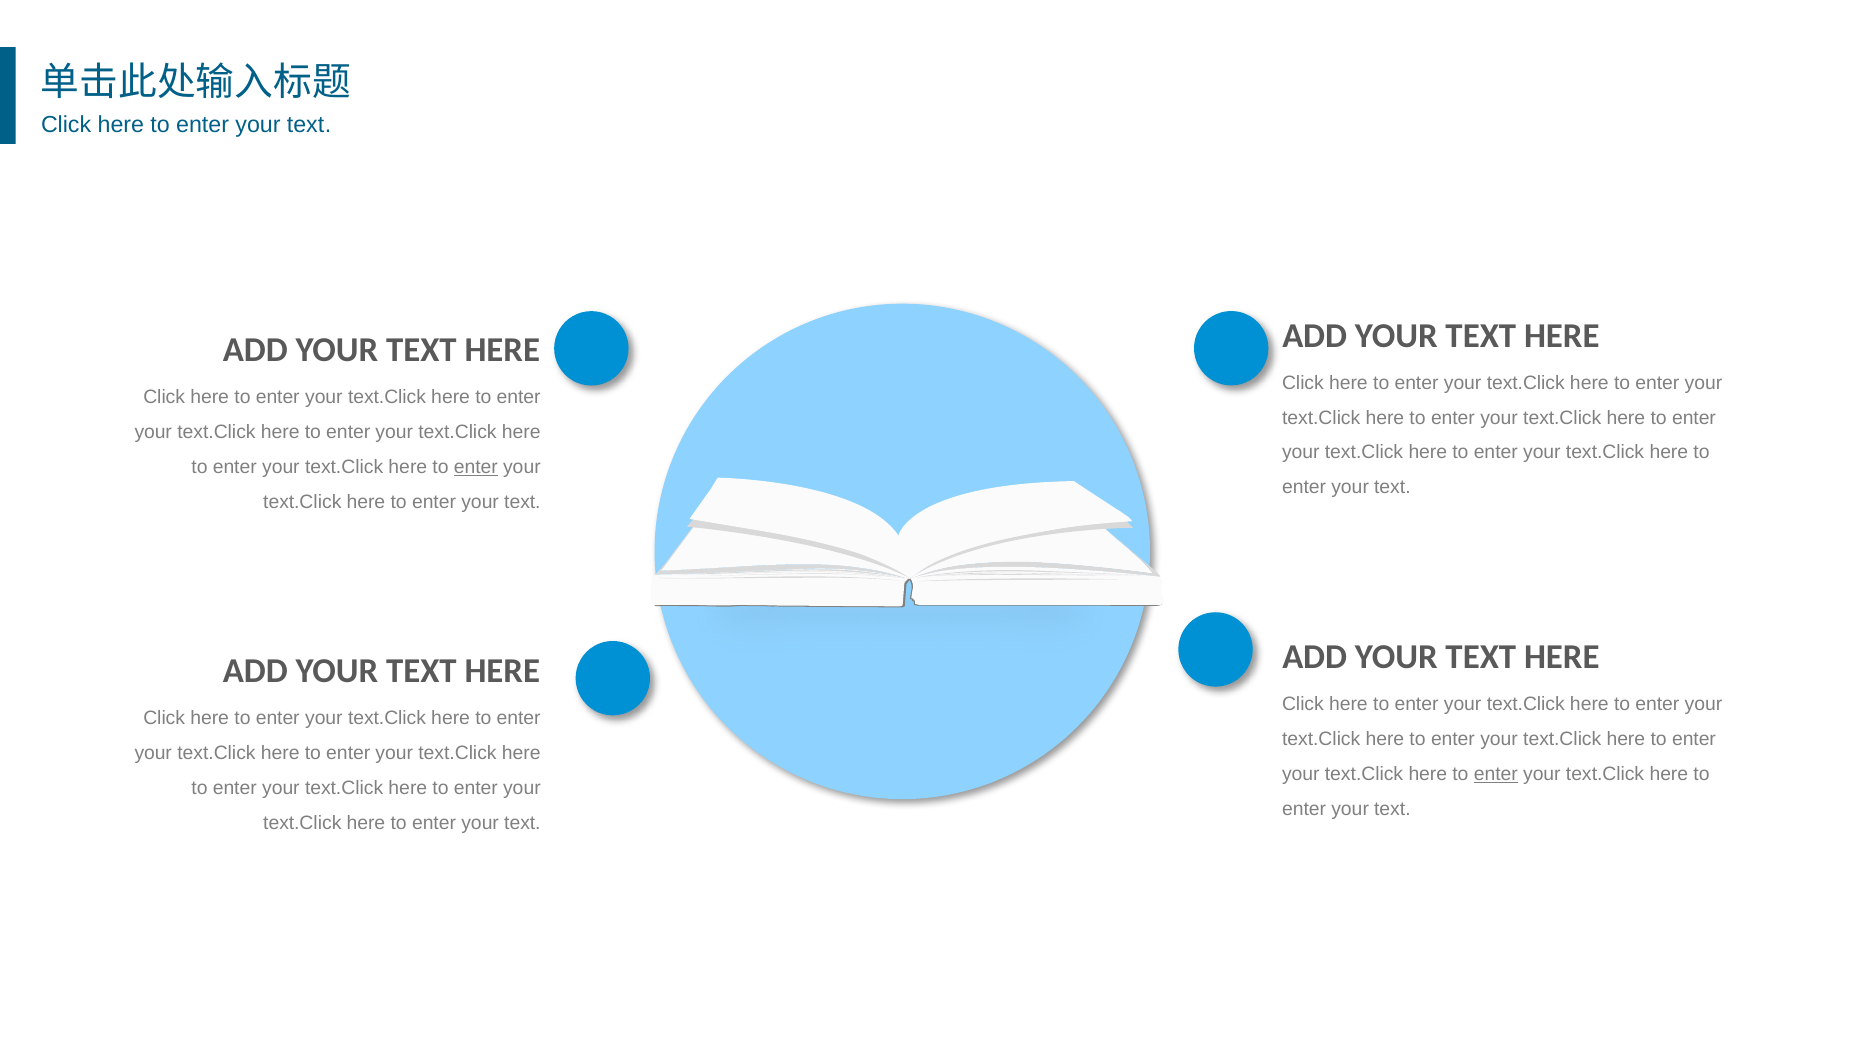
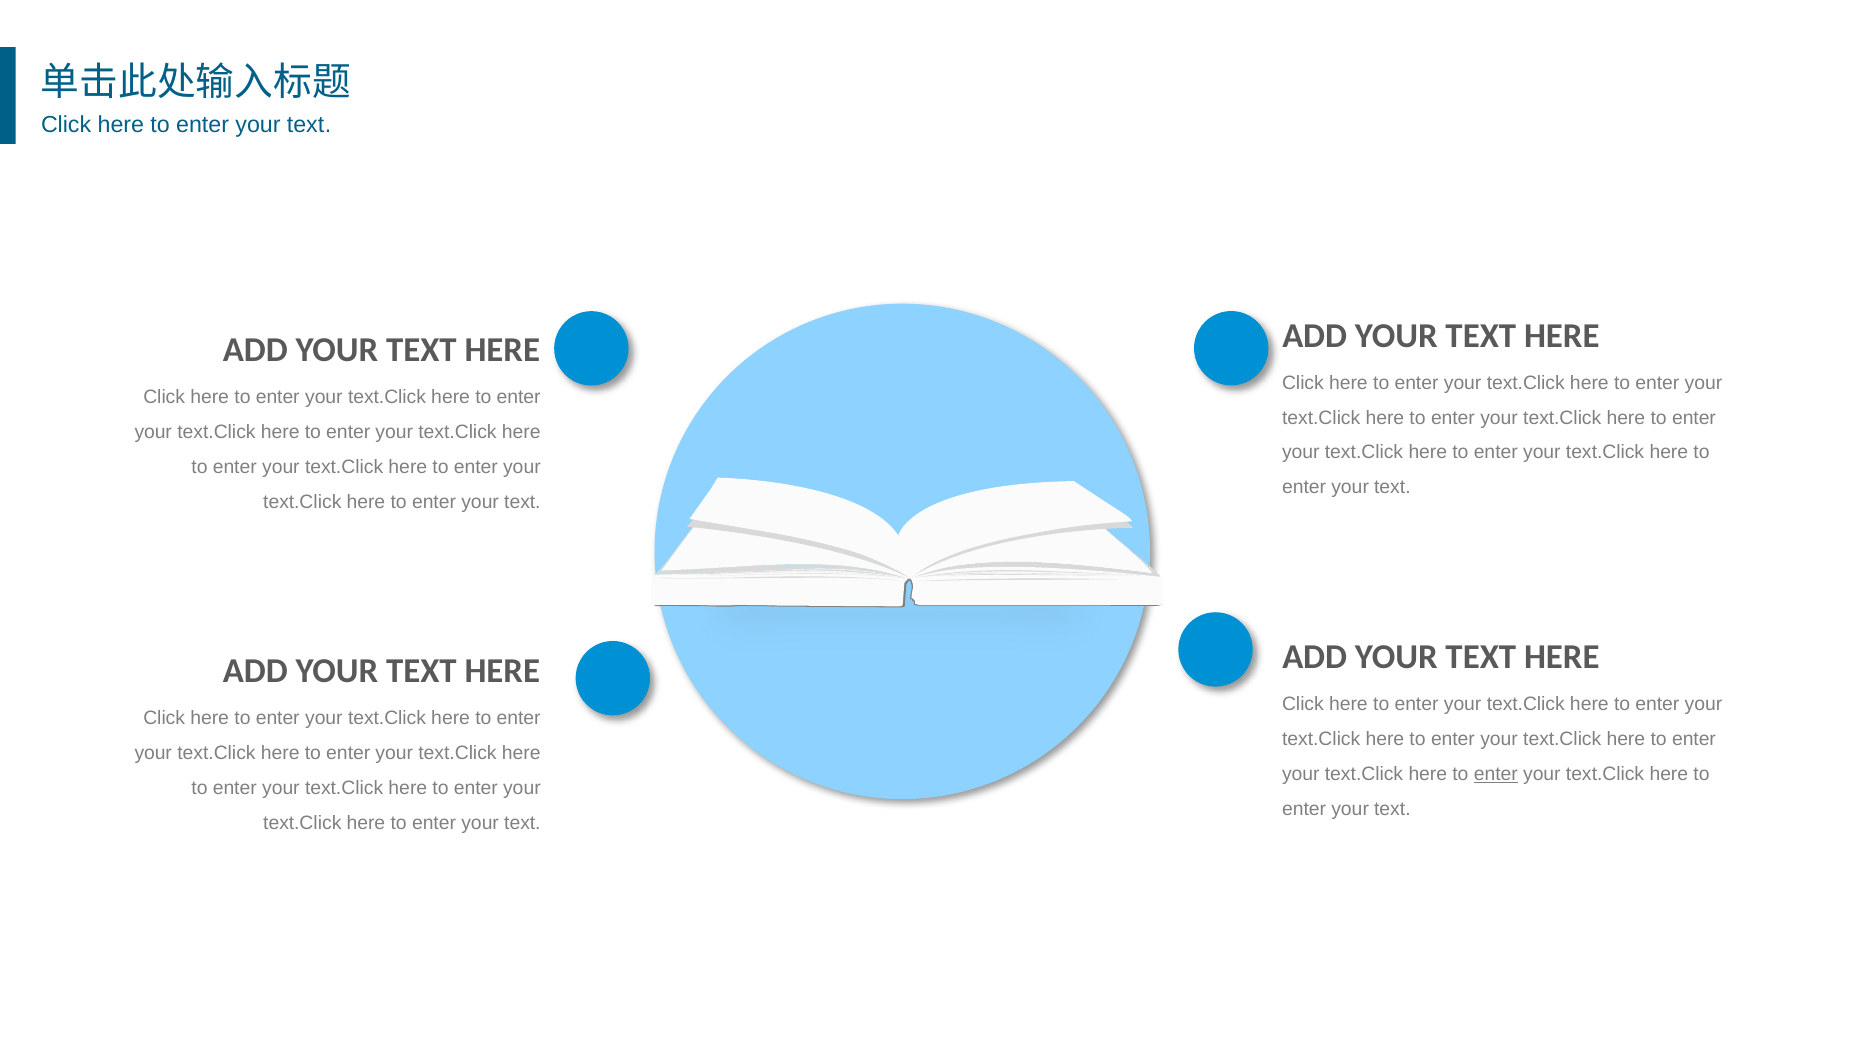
enter at (476, 467) underline: present -> none
